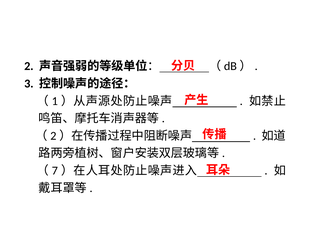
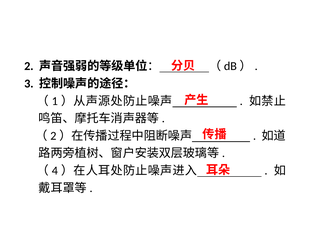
7: 7 -> 4
